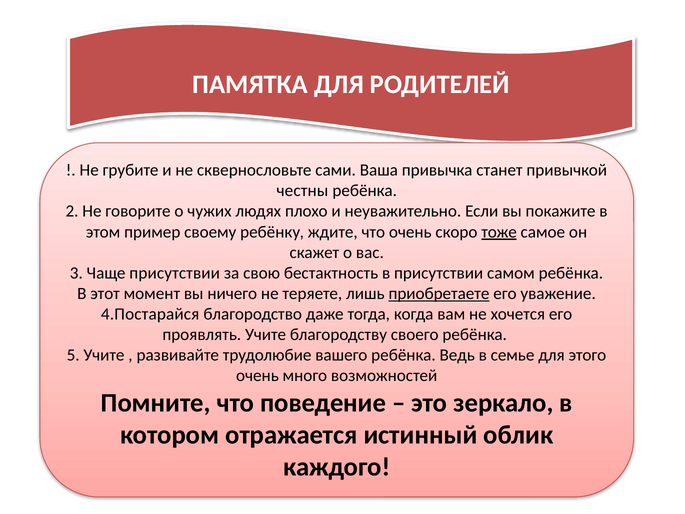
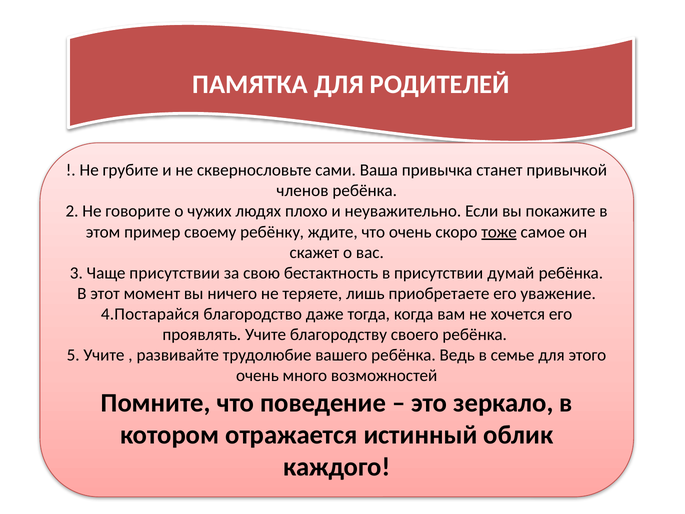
честны: честны -> членов
самом: самом -> думай
приобретаете underline: present -> none
